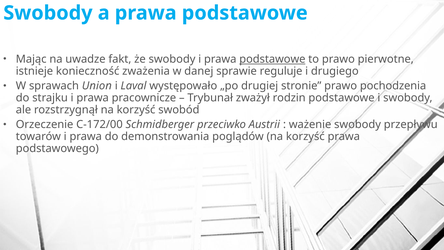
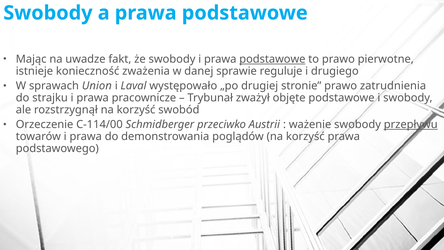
pochodzenia: pochodzenia -> zatrudnienia
rodzin: rodzin -> objęte
C-172/00: C-172/00 -> C-114/00
przepływu underline: none -> present
